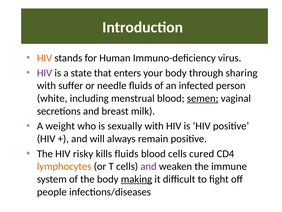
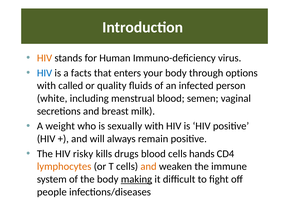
HIV at (45, 73) colour: purple -> blue
state: state -> facts
sharing: sharing -> options
suffer: suffer -> called
needle: needle -> quality
semen underline: present -> none
kills fluids: fluids -> drugs
cured: cured -> hands
and at (149, 166) colour: purple -> orange
